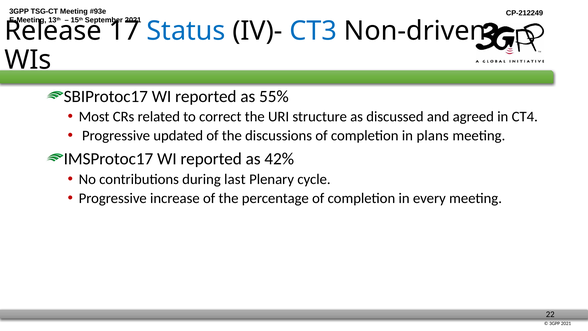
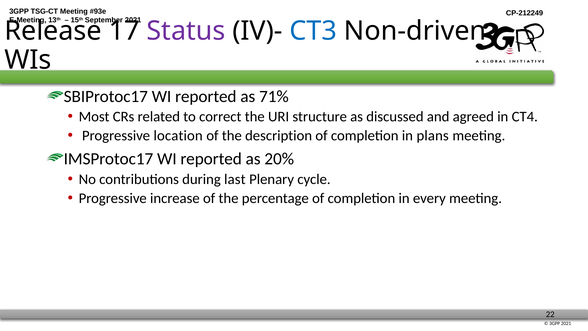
Status colour: blue -> purple
55%: 55% -> 71%
updated: updated -> location
discussions: discussions -> description
42%: 42% -> 20%
